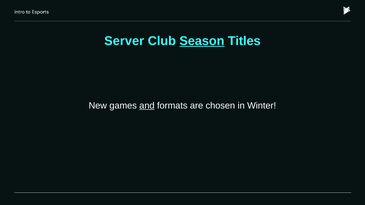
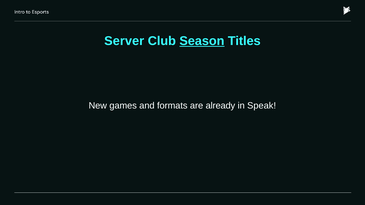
and underline: present -> none
chosen: chosen -> already
Winter: Winter -> Speak
